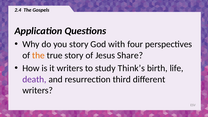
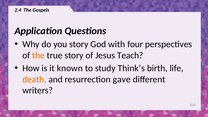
Share: Share -> Teach
it writers: writers -> known
death colour: purple -> orange
third: third -> gave
